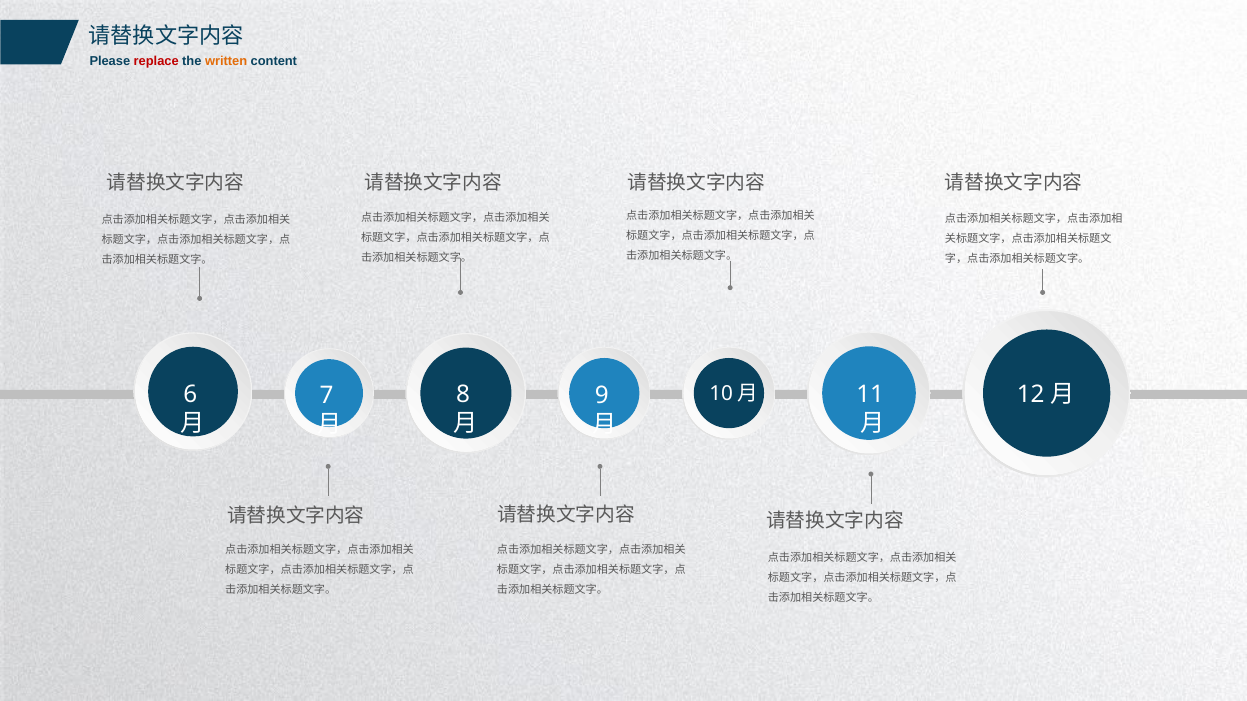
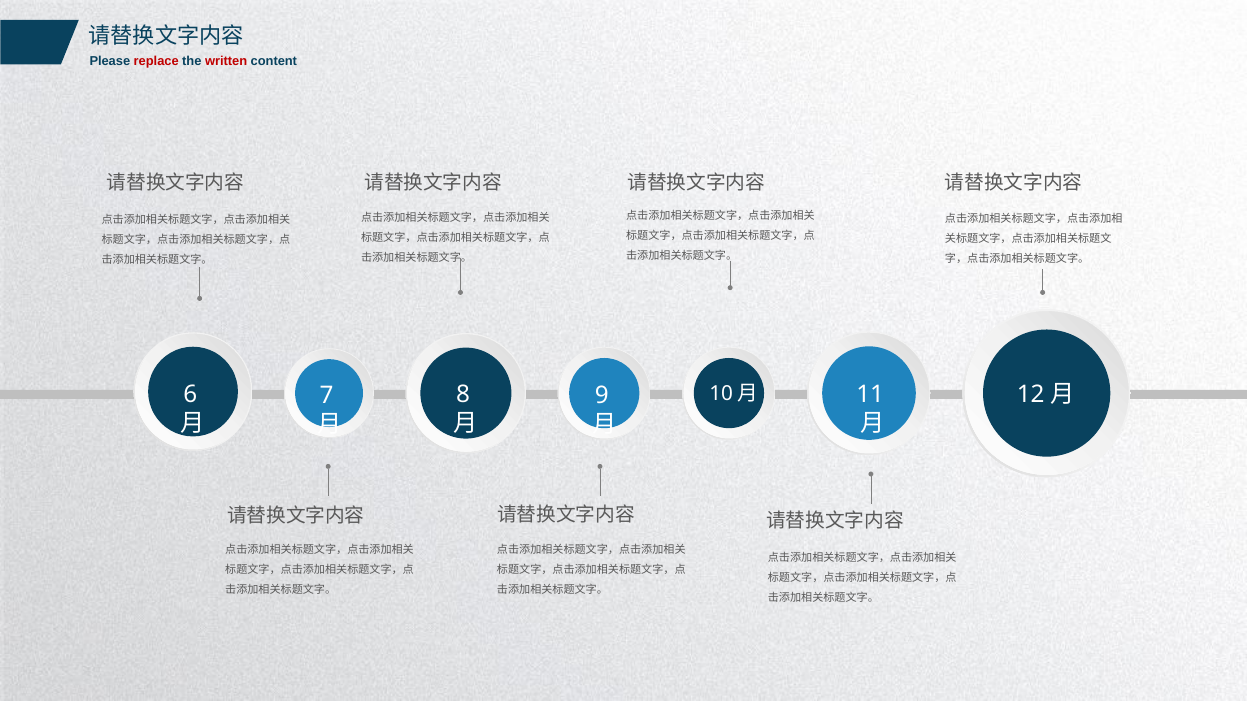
written colour: orange -> red
